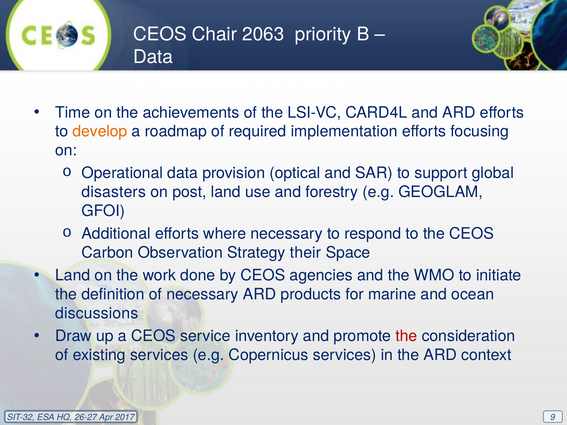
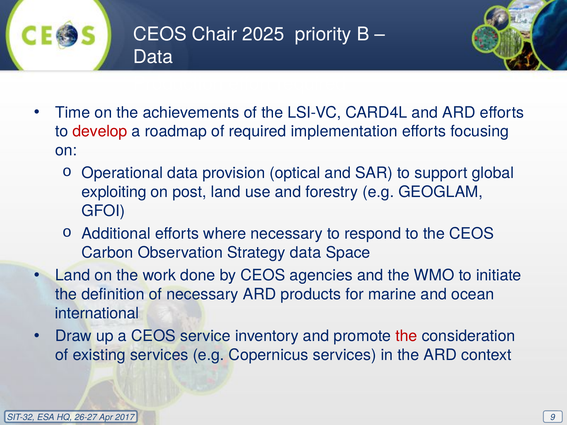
2063: 2063 -> 2025
develop colour: orange -> red
disasters: disasters -> exploiting
Strategy their: their -> data
discussions: discussions -> international
